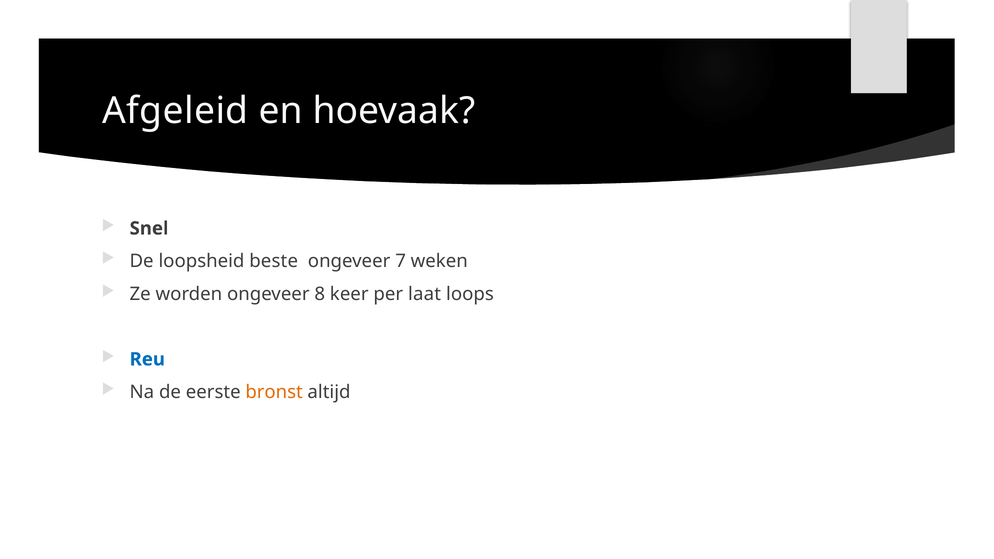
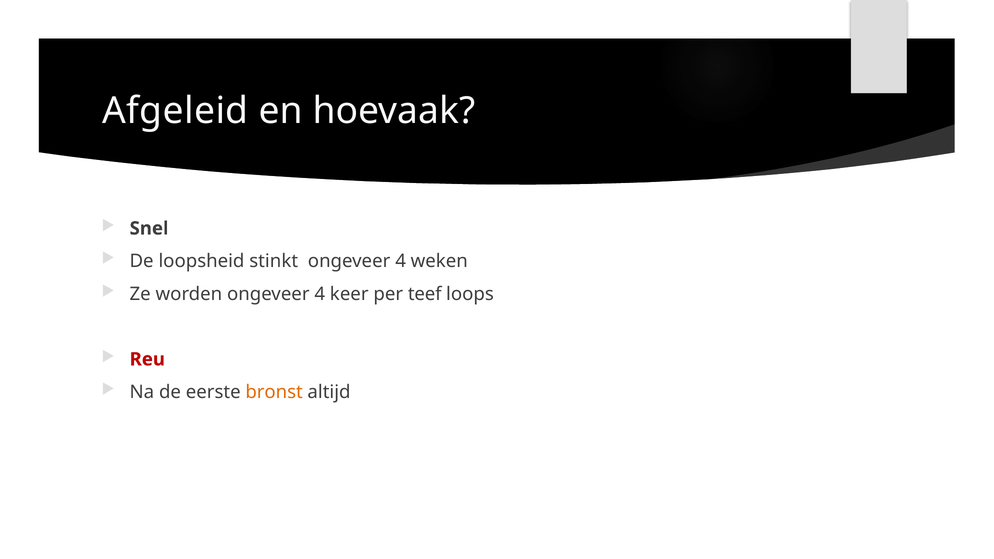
beste: beste -> stinkt
7 at (401, 261): 7 -> 4
worden ongeveer 8: 8 -> 4
laat: laat -> teef
Reu colour: blue -> red
